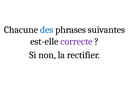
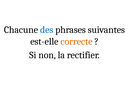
correcte colour: purple -> orange
